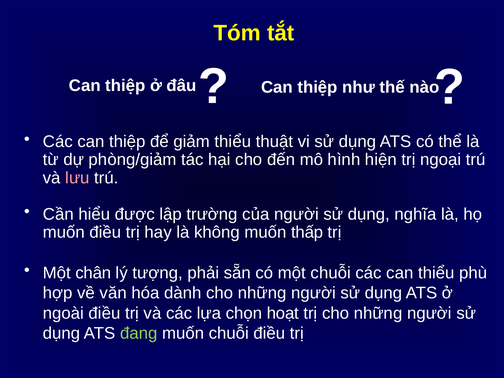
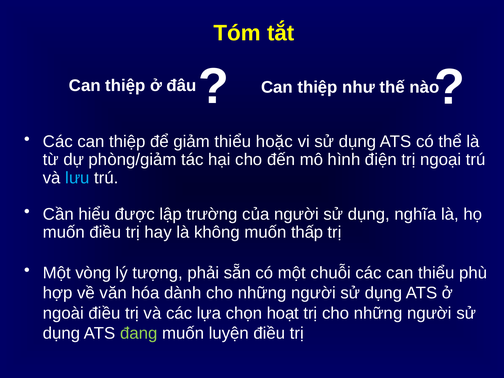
thuật: thuật -> hoặc
hiện: hiện -> điện
lưu colour: pink -> light blue
chân: chân -> vòng
muốn chuỗi: chuỗi -> luyện
